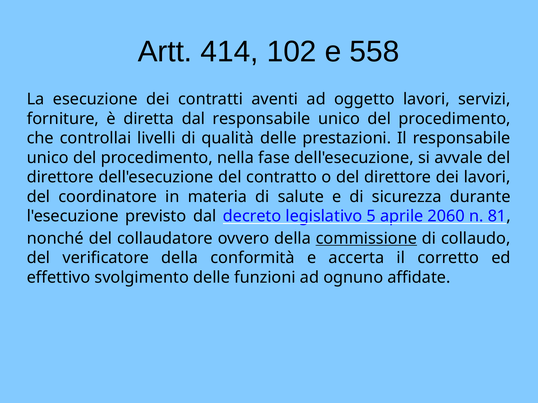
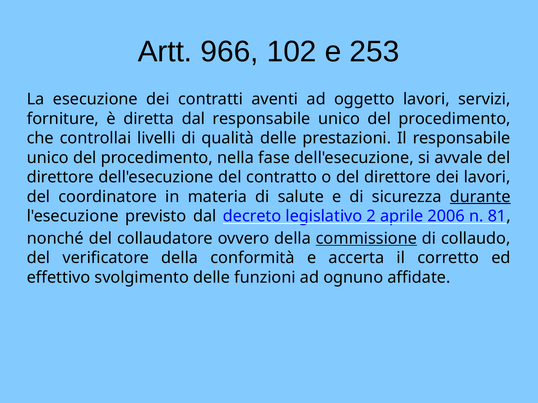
414: 414 -> 966
558: 558 -> 253
durante underline: none -> present
5: 5 -> 2
2060: 2060 -> 2006
